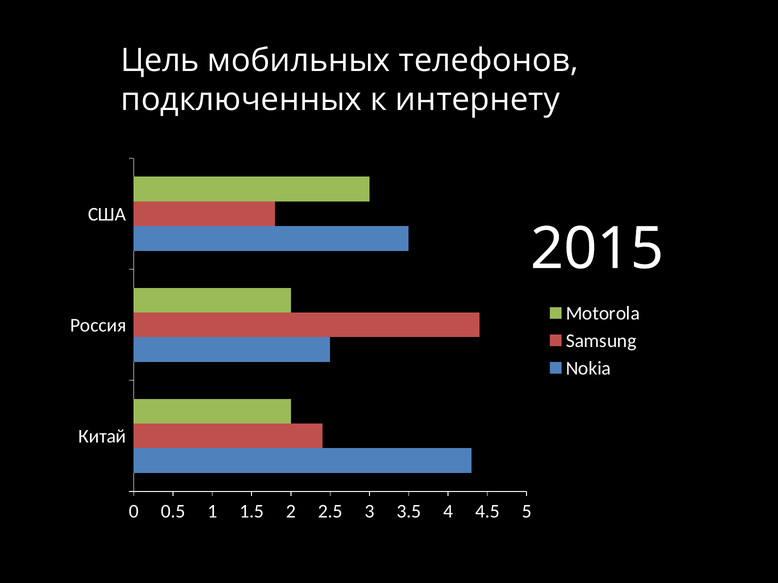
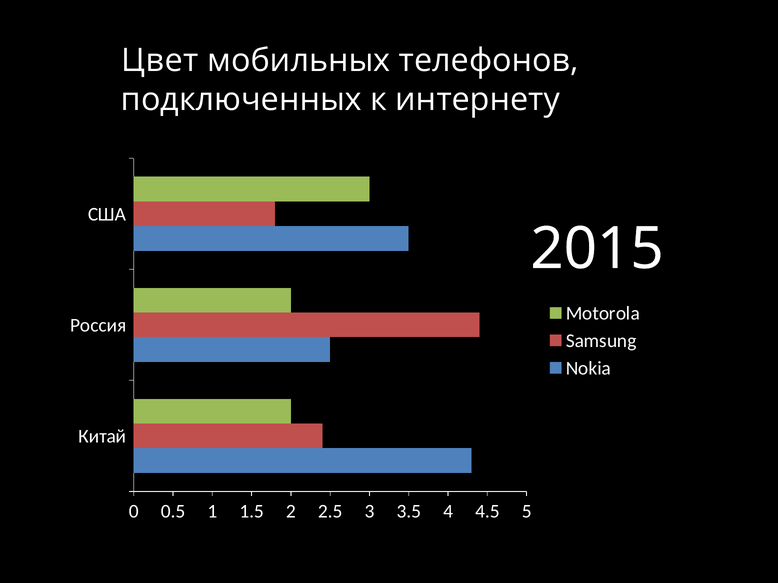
Цель: Цель -> Цвет
